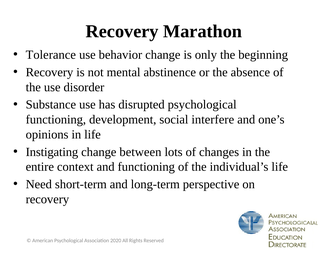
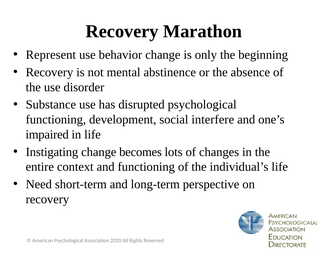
Tolerance: Tolerance -> Represent
opinions: opinions -> impaired
between: between -> becomes
